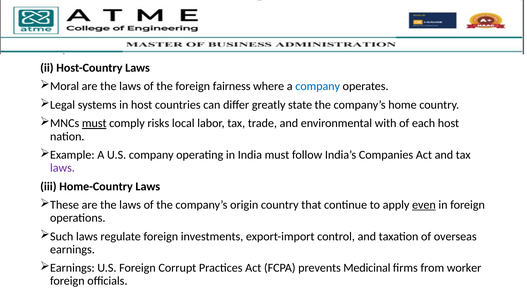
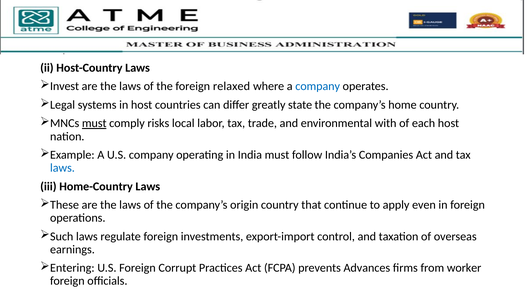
Moral: Moral -> Invest
fairness: fairness -> relaxed
laws at (62, 168) colour: purple -> blue
even underline: present -> none
Earnings at (72, 268): Earnings -> Entering
Medicinal: Medicinal -> Advances
